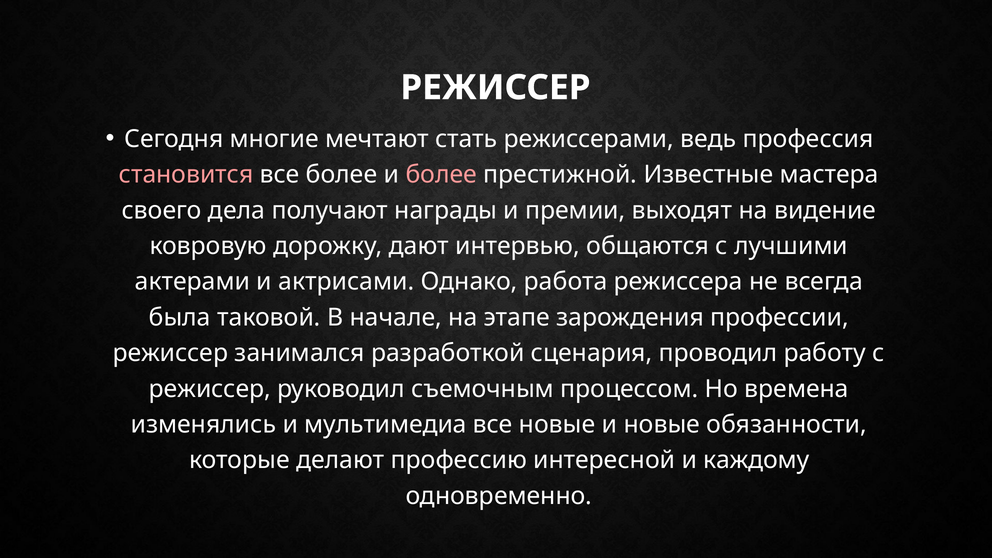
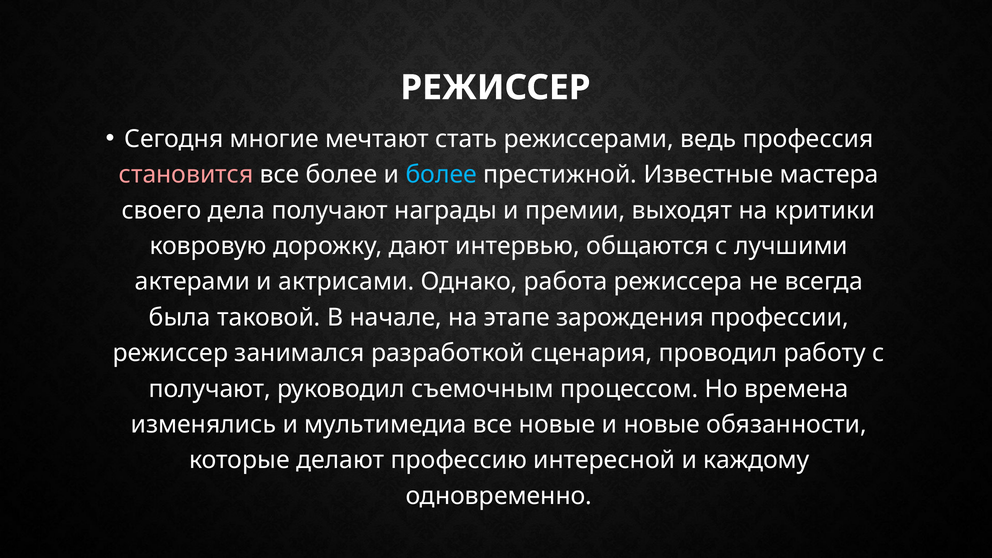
более at (441, 175) colour: pink -> light blue
видение: видение -> критики
режиссер at (210, 389): режиссер -> получают
